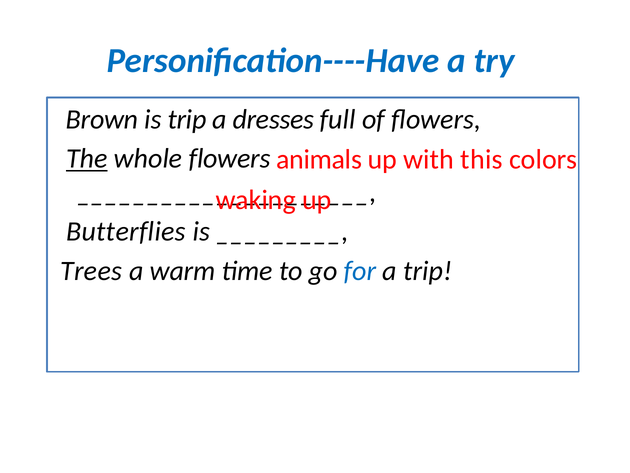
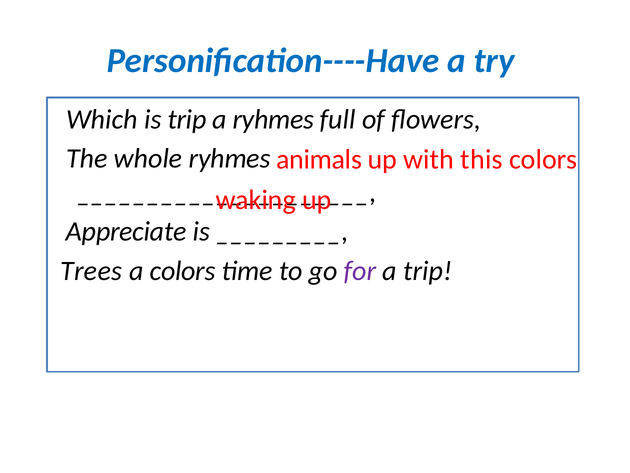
Brown: Brown -> Which
a dresses: dresses -> ryhmes
The underline: present -> none
whole flowers: flowers -> ryhmes
Butterflies: Butterflies -> Appreciate
a warm: warm -> colors
for colour: blue -> purple
